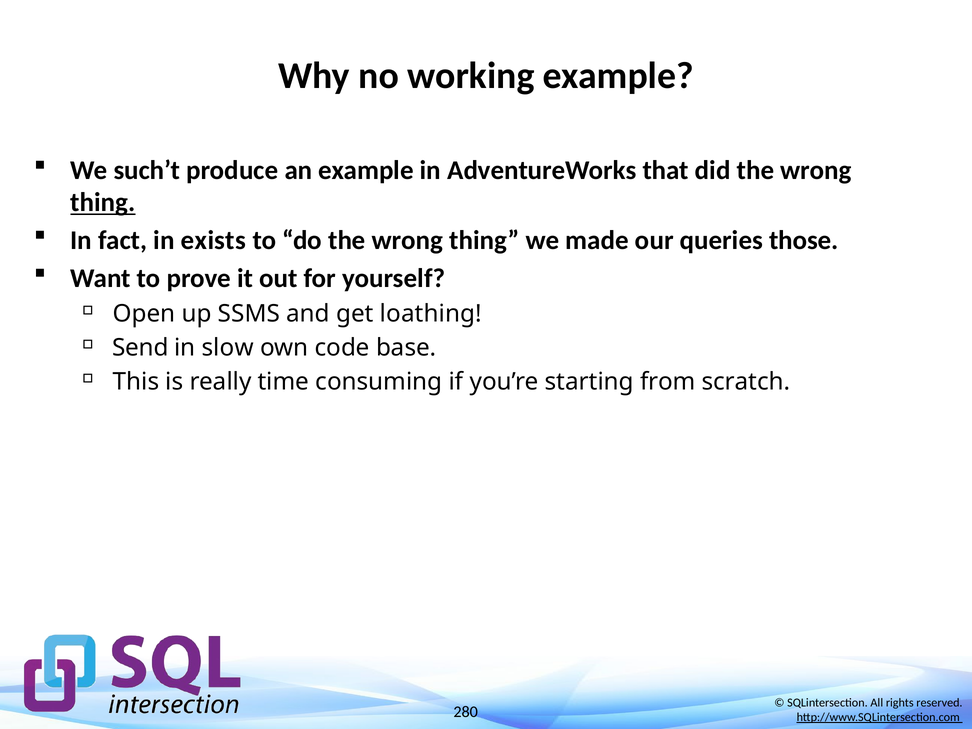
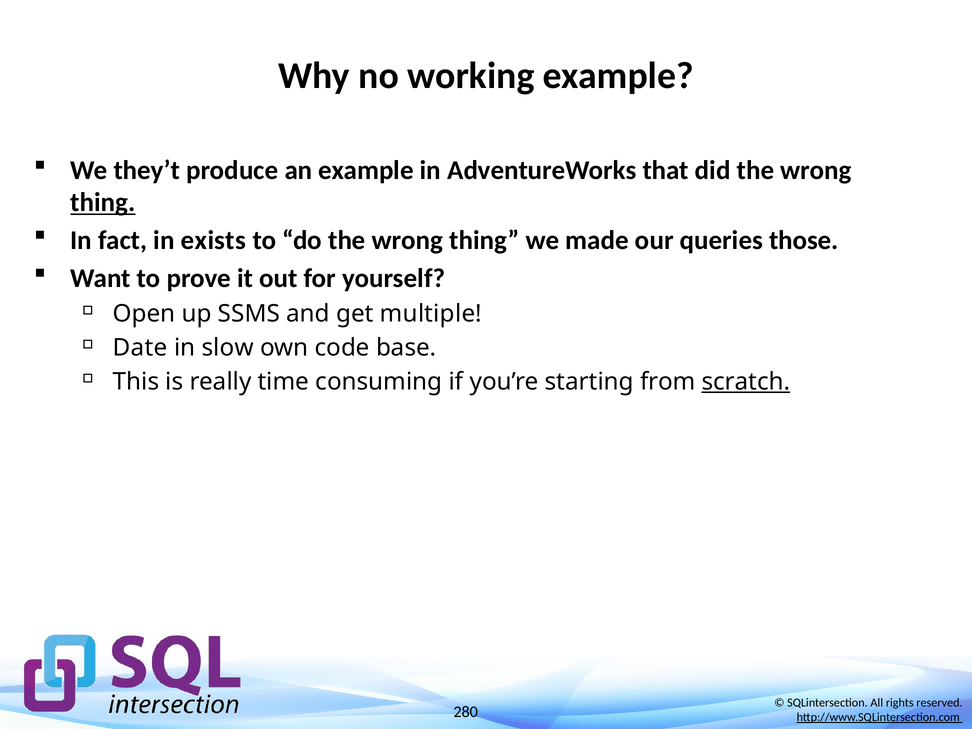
such’t: such’t -> they’t
loathing: loathing -> multiple
Send: Send -> Date
scratch underline: none -> present
